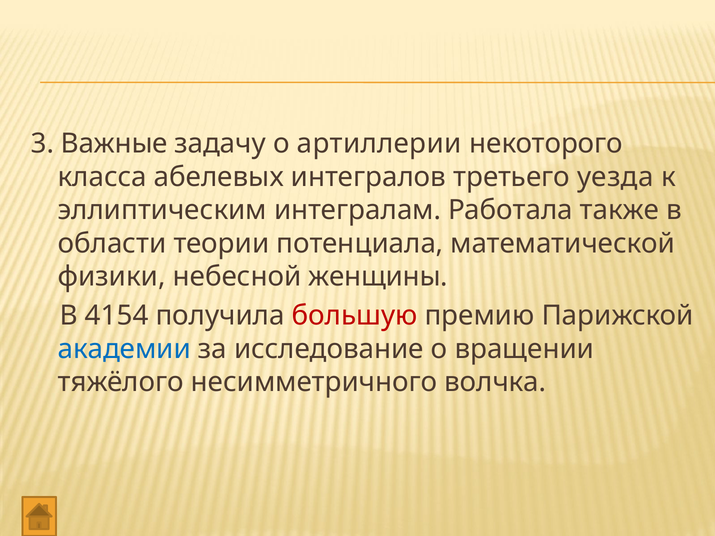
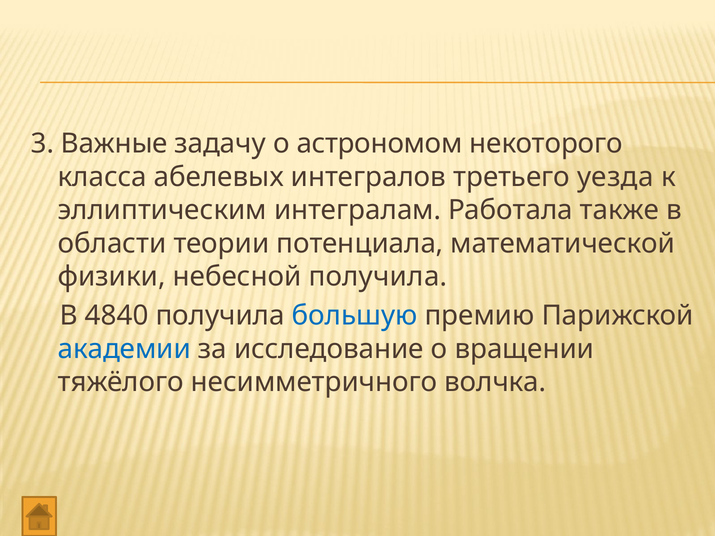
артиллерии: артиллерии -> астрономом
небесной женщины: женщины -> получила
4154: 4154 -> 4840
большую colour: red -> blue
